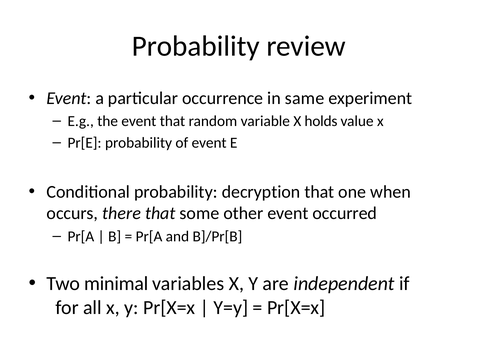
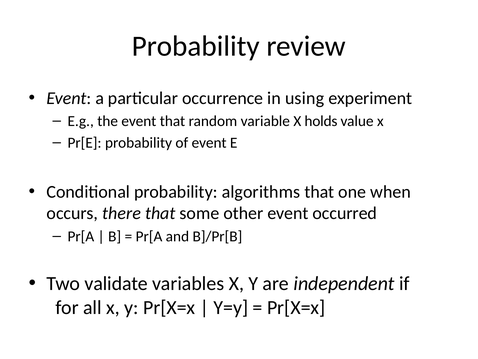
same: same -> using
decryption: decryption -> algorithms
minimal: minimal -> validate
